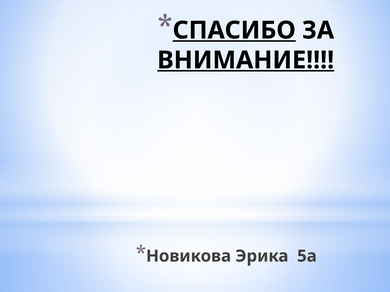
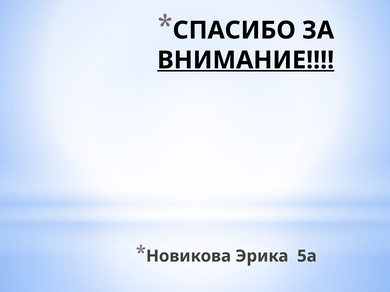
СПАСИБО underline: present -> none
